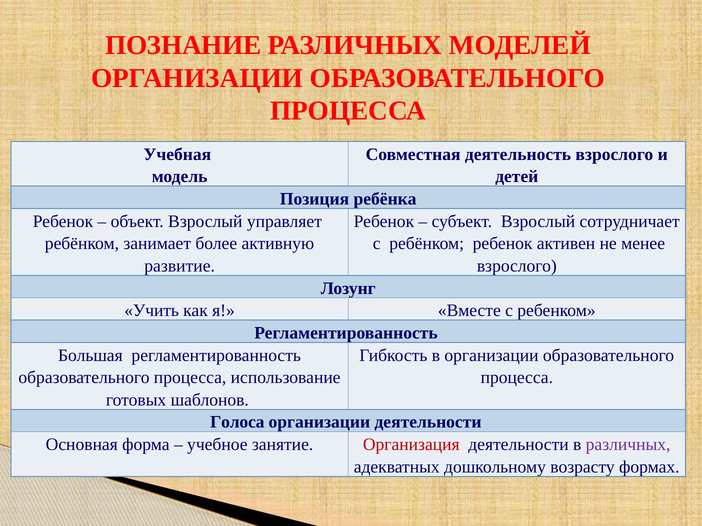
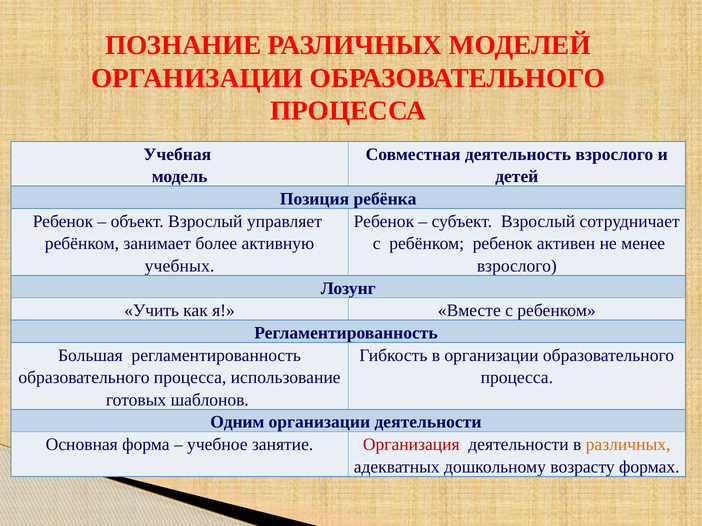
развитие: развитие -> учебных
Голоса: Голоса -> Одним
различных at (628, 445) colour: purple -> orange
